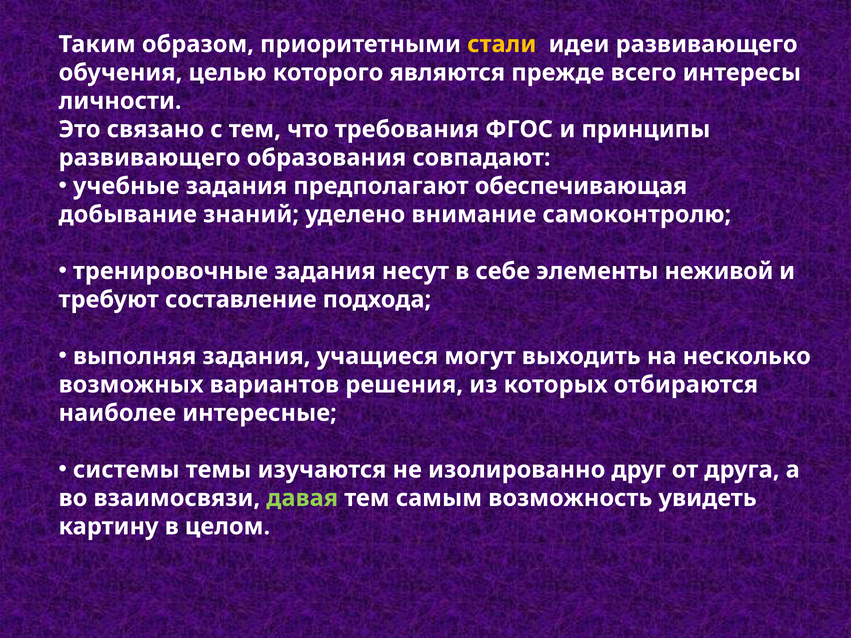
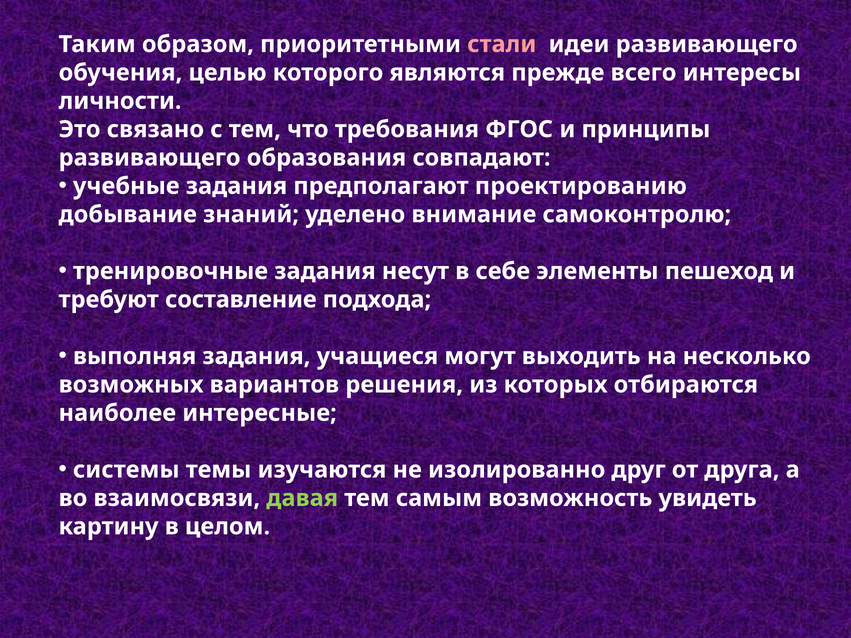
стали colour: yellow -> pink
обеспечивающая: обеспечивающая -> проектированию
неживой: неживой -> пешеход
